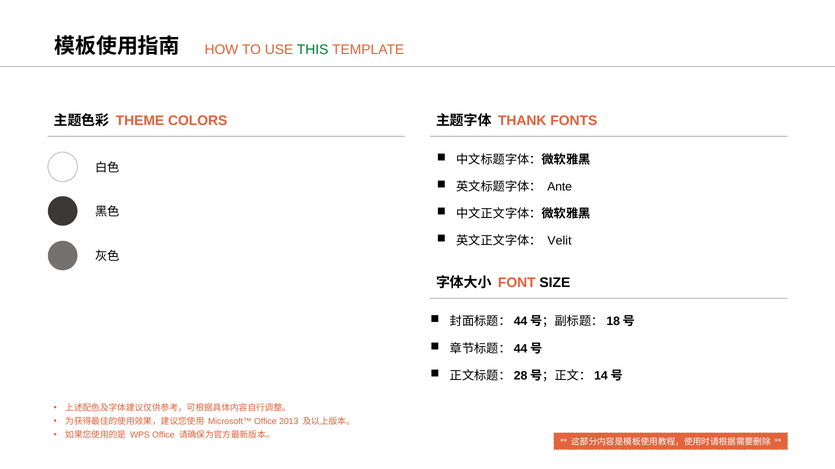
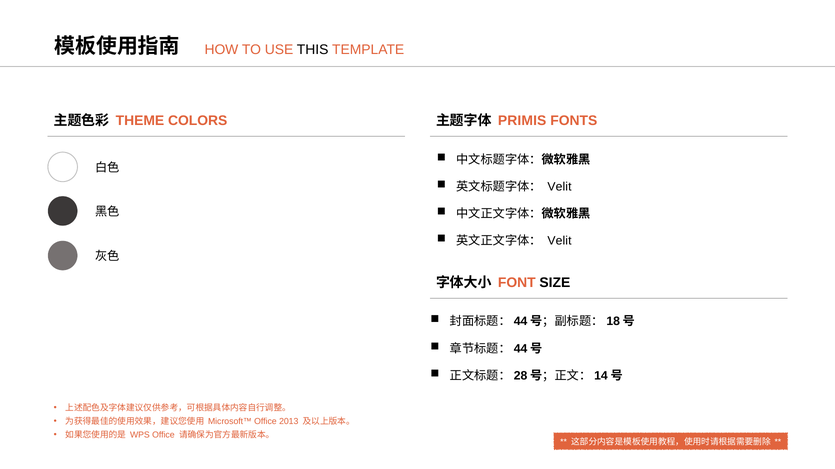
THIS colour: green -> black
THANK: THANK -> PRIMIS
Ante at (560, 187): Ante -> Velit
